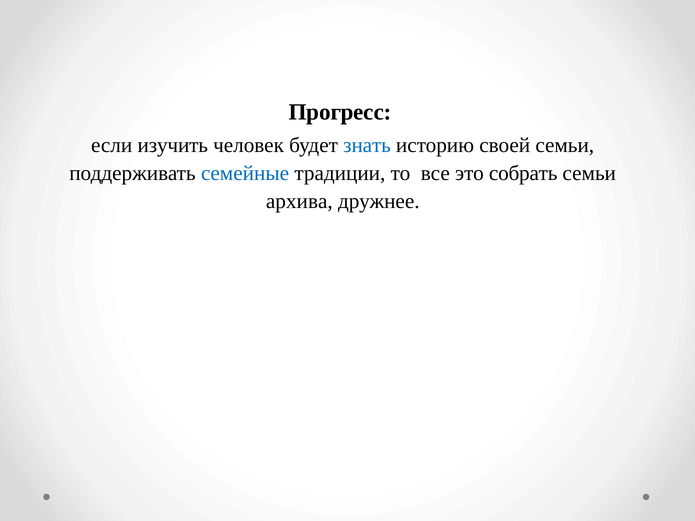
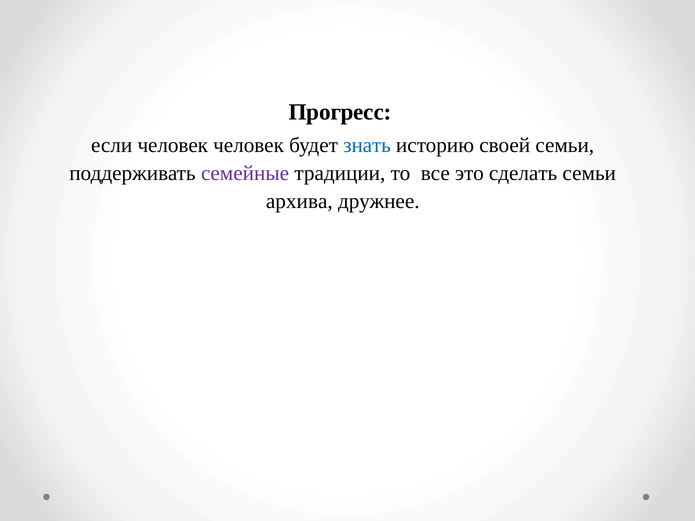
если изучить: изучить -> человек
семейные colour: blue -> purple
собрать: собрать -> сделать
